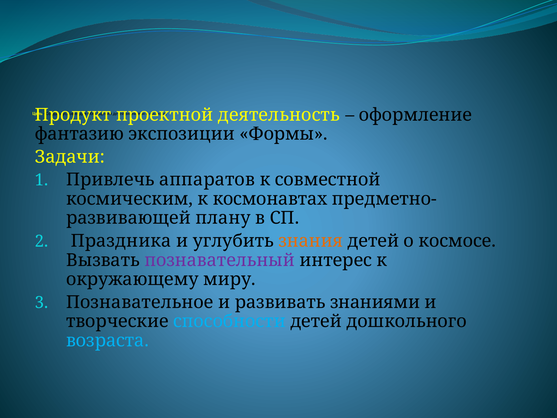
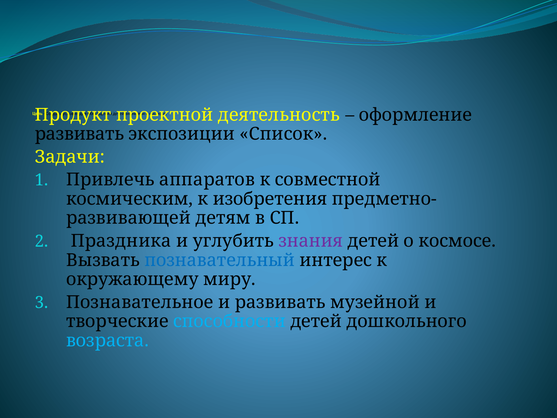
фантазию at (79, 134): фантазию -> развивать
Формы: Формы -> Список
космонавтах: космонавтах -> изобретения
плану: плану -> детям
знания colour: orange -> purple
познавательный colour: purple -> blue
развивать знаниями: знаниями -> музейной
